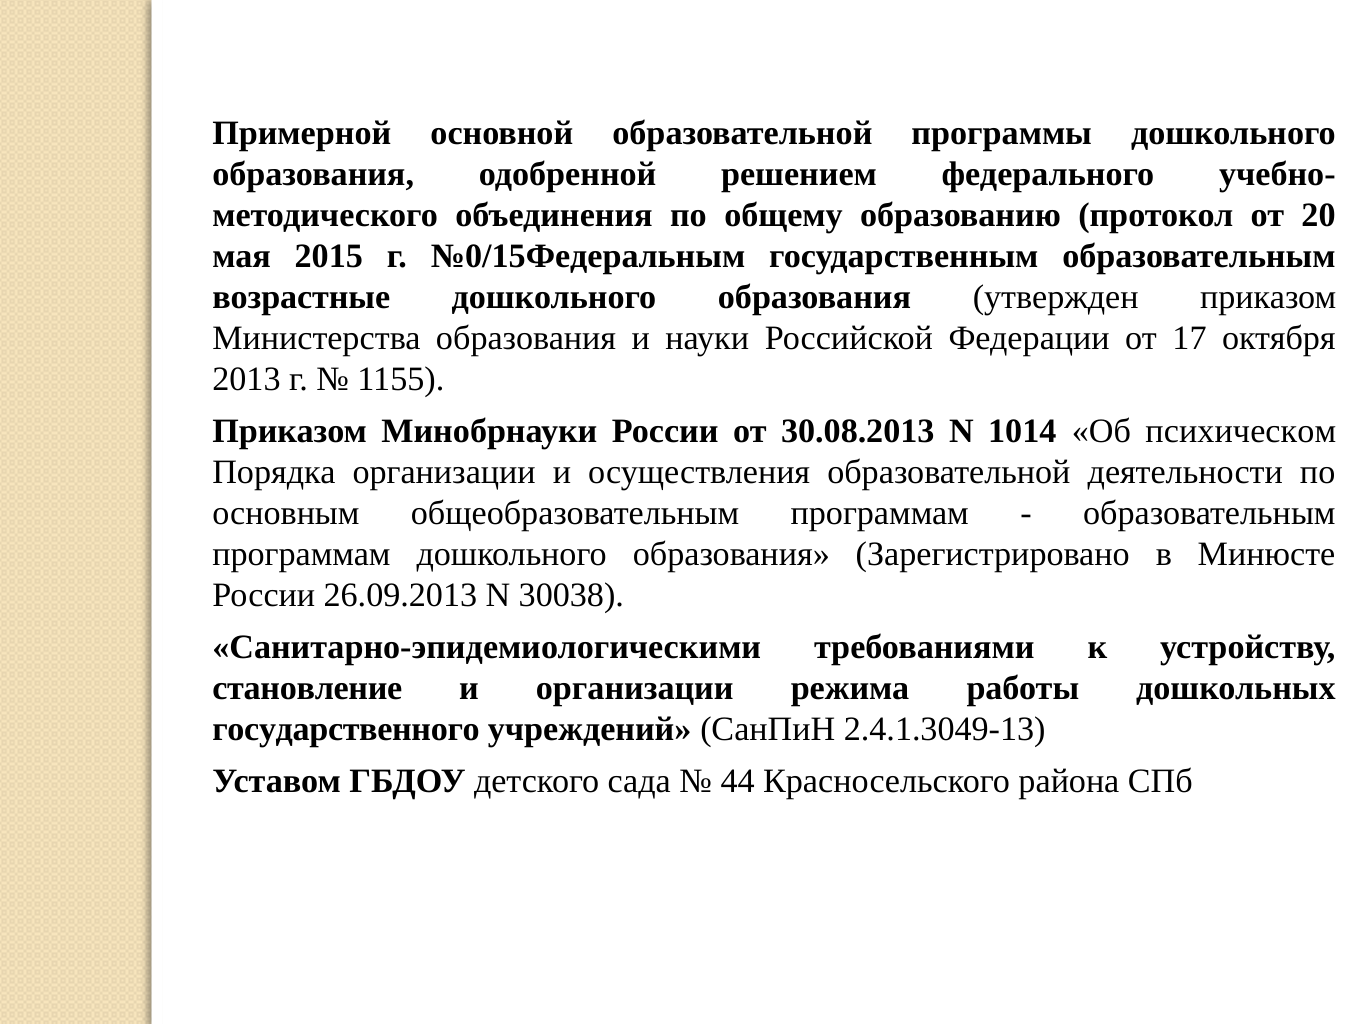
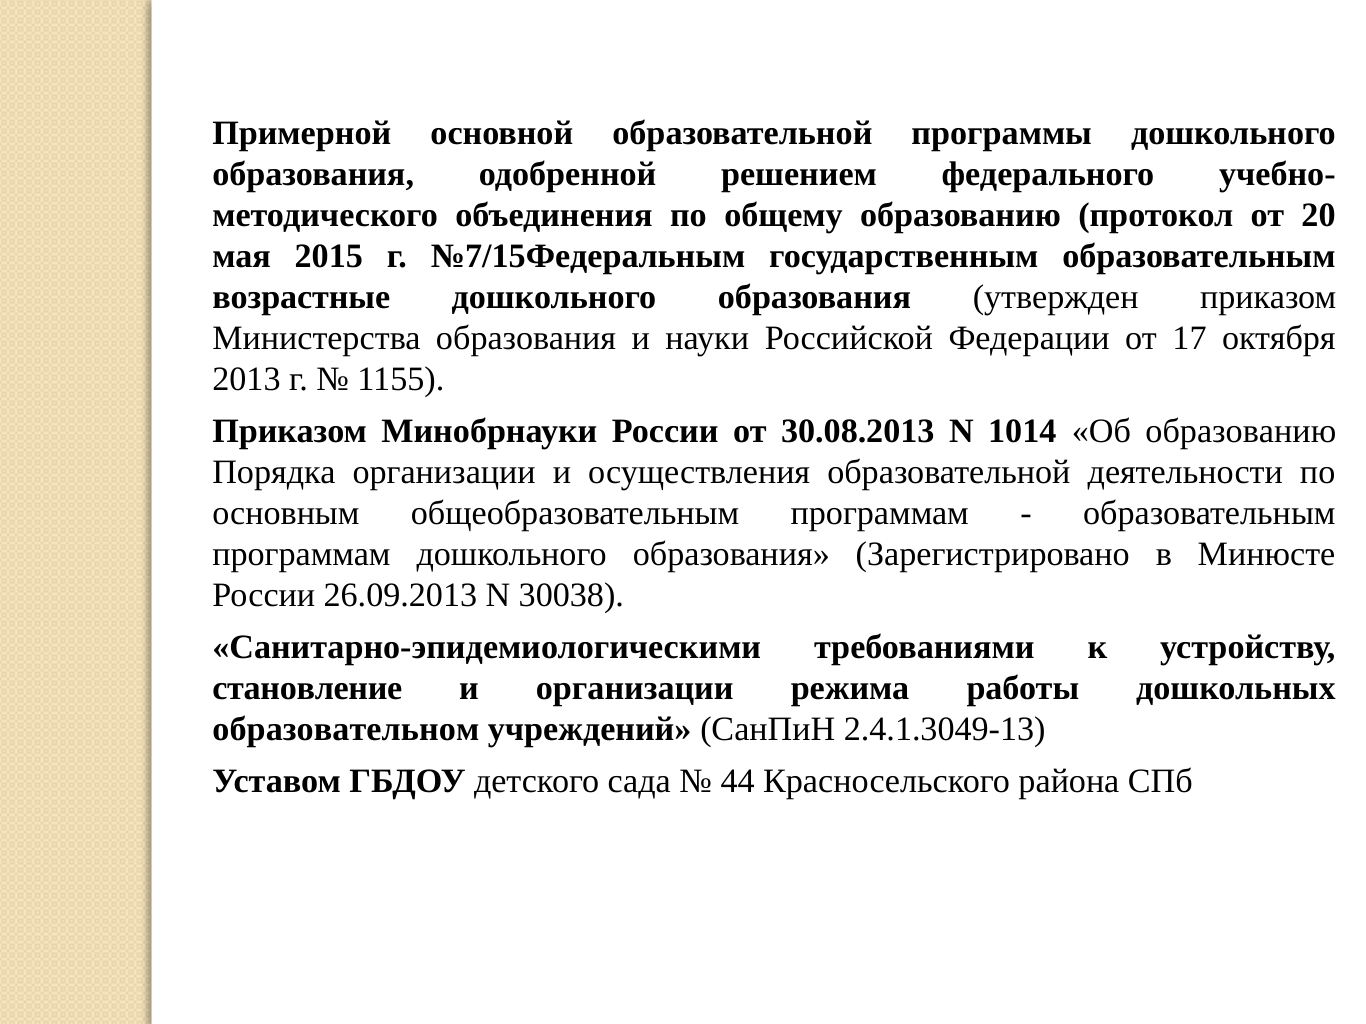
№0/15Федеральным: №0/15Федеральным -> №7/15Федеральным
Об психическом: психическом -> образованию
государственного: государственного -> образовательном
